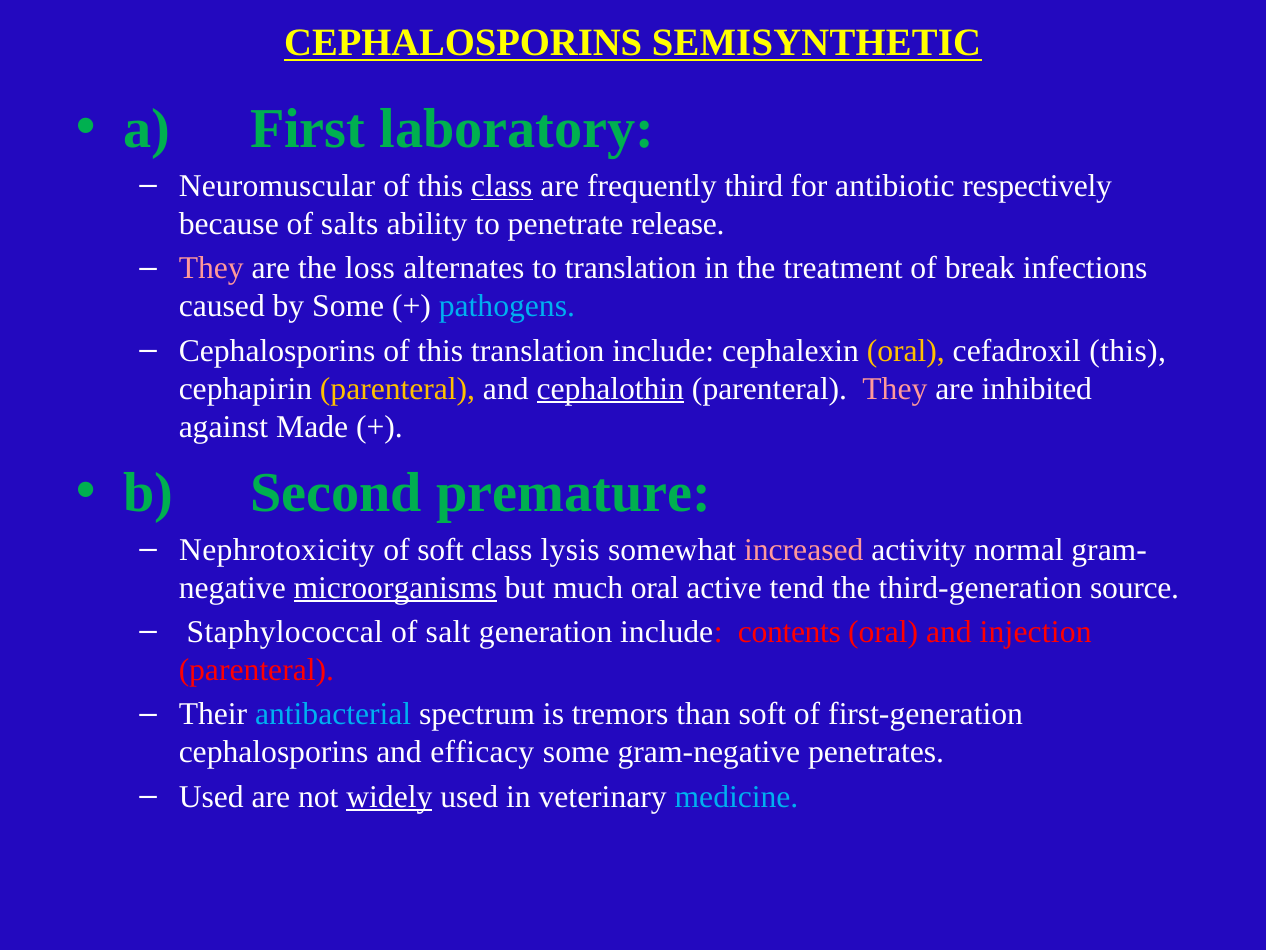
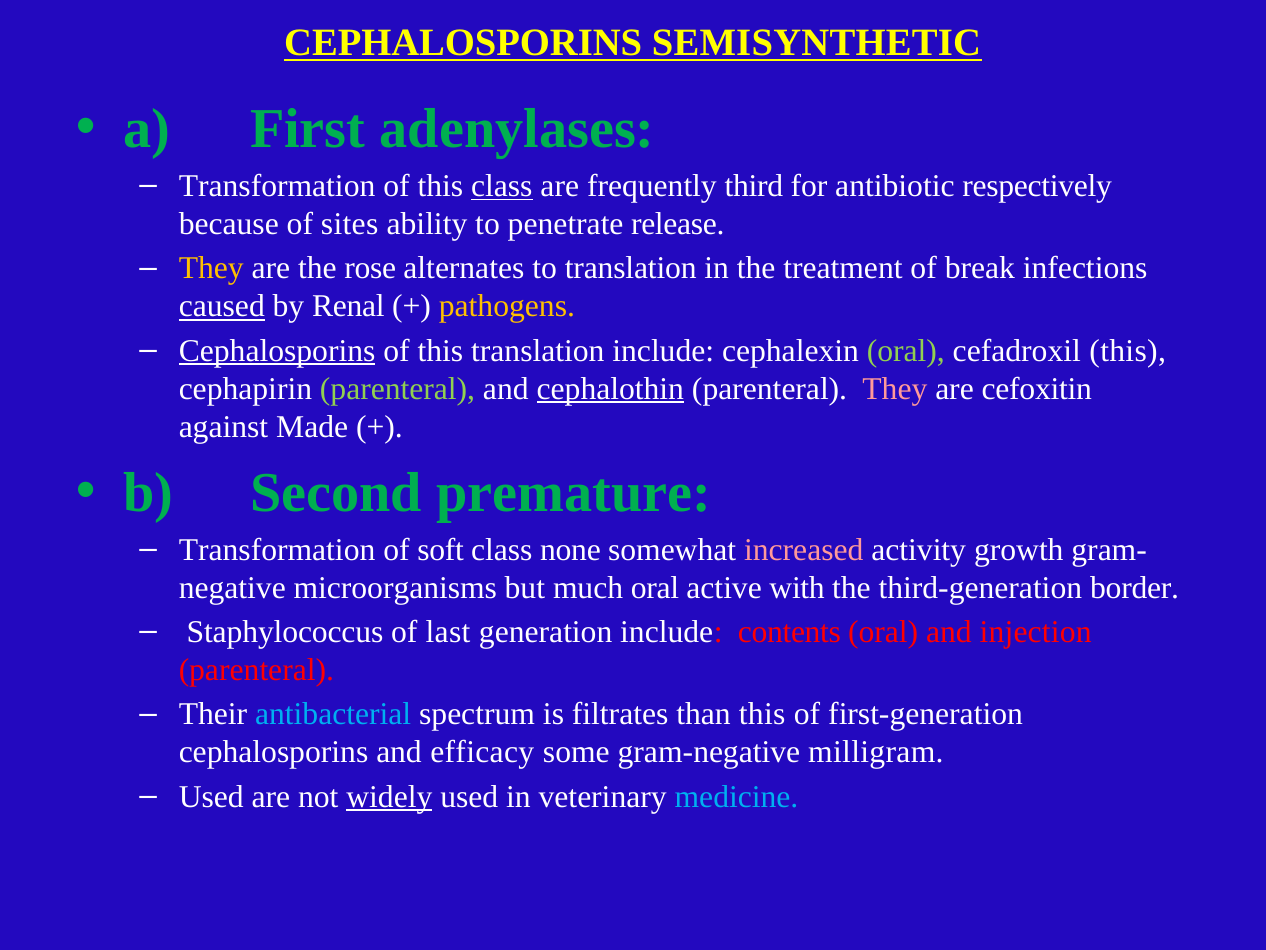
laboratory: laboratory -> adenylases
Neuromuscular at (277, 186): Neuromuscular -> Transformation
salts: salts -> sites
They at (211, 268) colour: pink -> yellow
loss: loss -> rose
caused underline: none -> present
by Some: Some -> Renal
pathogens colour: light blue -> yellow
Cephalosporins at (277, 350) underline: none -> present
oral at (906, 350) colour: yellow -> light green
parenteral at (398, 388) colour: yellow -> light green
inhibited: inhibited -> cefoxitin
Nephrotoxicity at (277, 550): Nephrotoxicity -> Transformation
lysis: lysis -> none
normal: normal -> growth
microorganisms underline: present -> none
tend: tend -> with
source: source -> border
Staphylococcal: Staphylococcal -> Staphylococcus
salt: salt -> last
tremors: tremors -> filtrates
than soft: soft -> this
penetrates: penetrates -> milligram
